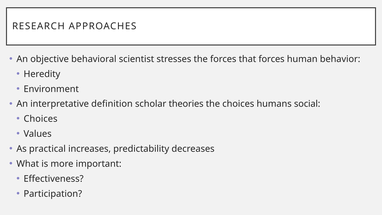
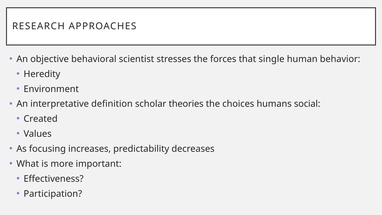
that forces: forces -> single
Choices at (41, 119): Choices -> Created
practical: practical -> focusing
